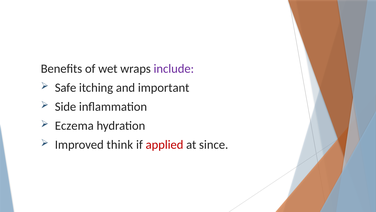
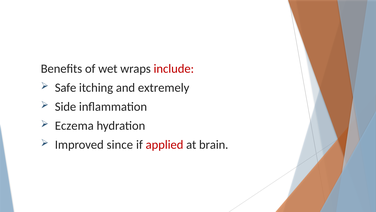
include colour: purple -> red
important: important -> extremely
think: think -> since
since: since -> brain
